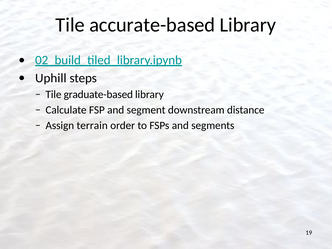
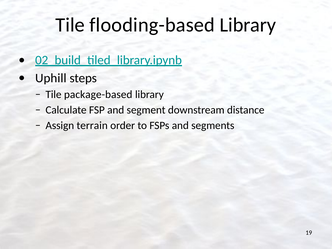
accurate-based: accurate-based -> flooding-based
graduate-based: graduate-based -> package-based
